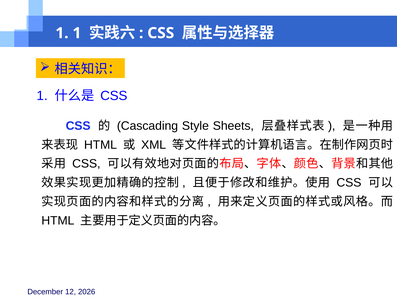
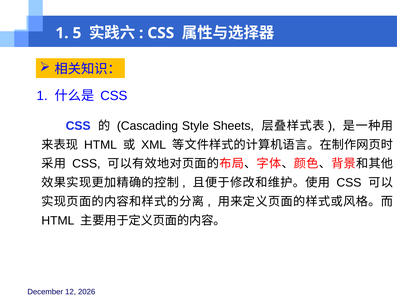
1 1: 1 -> 5
